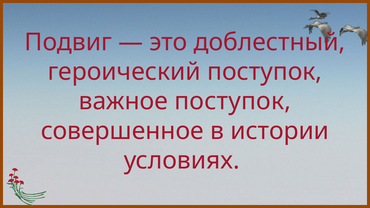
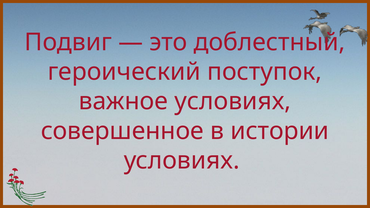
важное поступок: поступок -> условиях
